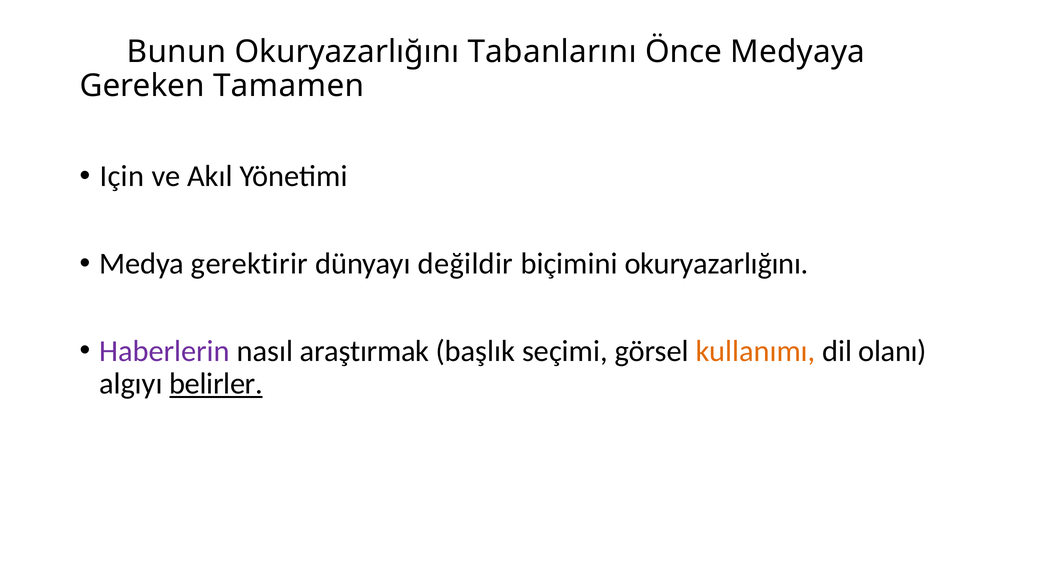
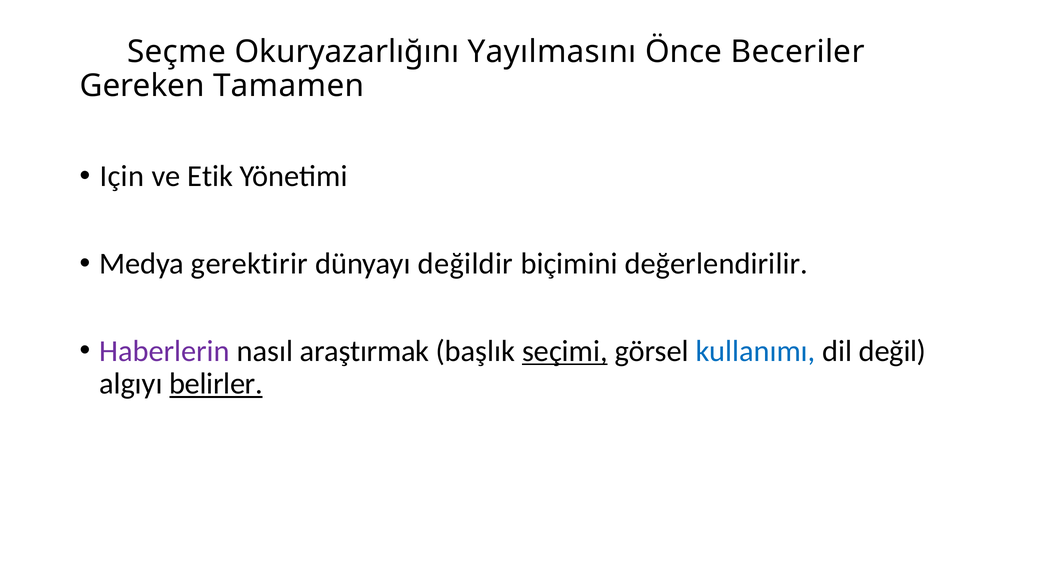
Bunun: Bunun -> Seçme
Tabanlarını: Tabanlarını -> Yayılmasını
Medyaya: Medyaya -> Beceriler
Akıl: Akıl -> Etik
biçimini okuryazarlığını: okuryazarlığını -> değerlendirilir
seçimi underline: none -> present
kullanımı colour: orange -> blue
olanı: olanı -> değil
